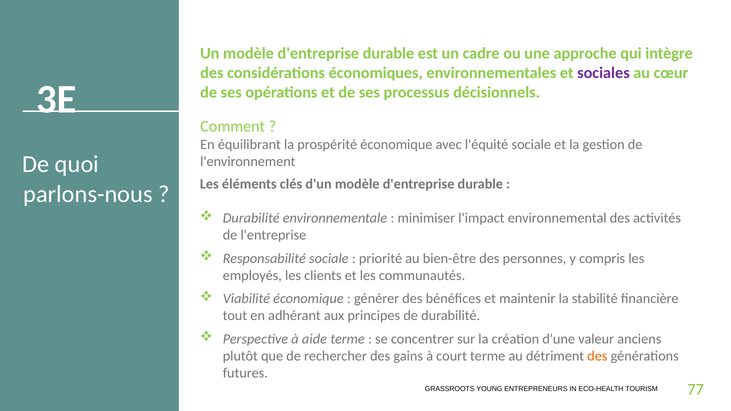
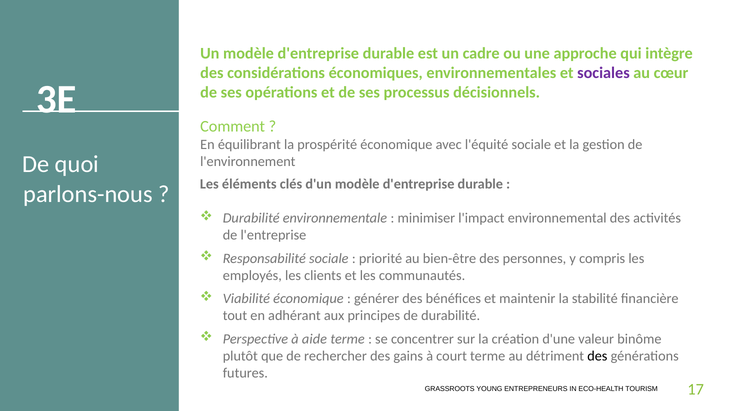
anciens: anciens -> binôme
des at (597, 356) colour: orange -> black
77: 77 -> 17
